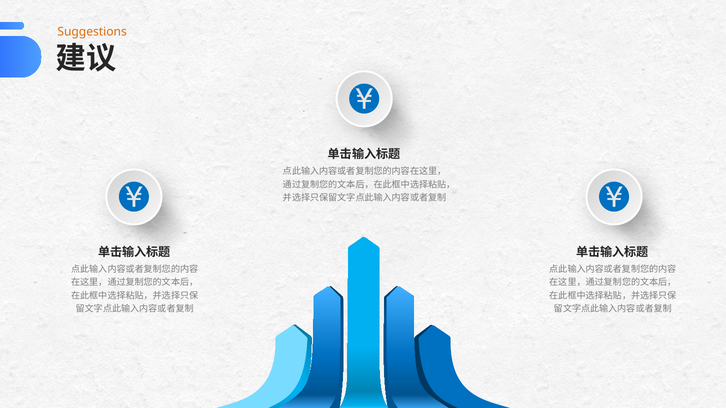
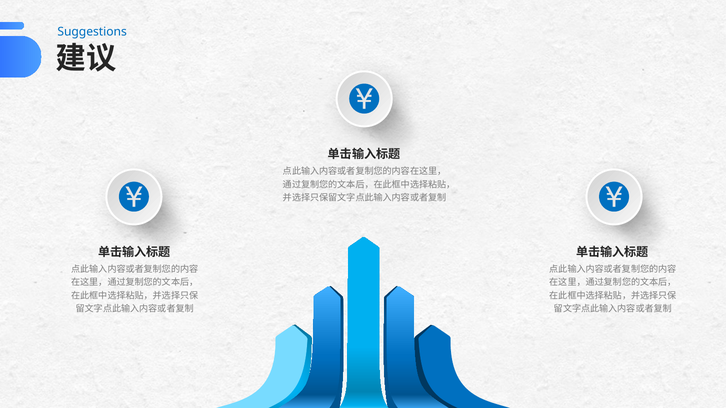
Suggestions colour: orange -> blue
